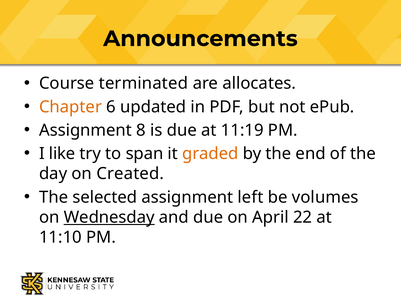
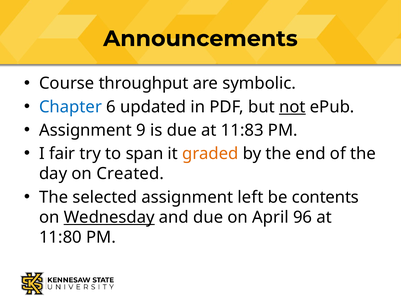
terminated: terminated -> throughput
allocates: allocates -> symbolic
Chapter colour: orange -> blue
not underline: none -> present
8: 8 -> 9
11:19: 11:19 -> 11:83
like: like -> fair
volumes: volumes -> contents
22: 22 -> 96
11:10: 11:10 -> 11:80
